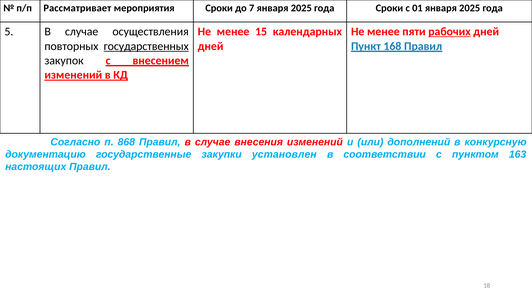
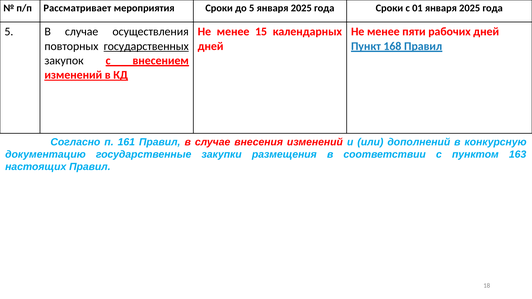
до 7: 7 -> 5
рабочих underline: present -> none
868: 868 -> 161
установлен: установлен -> размещения
